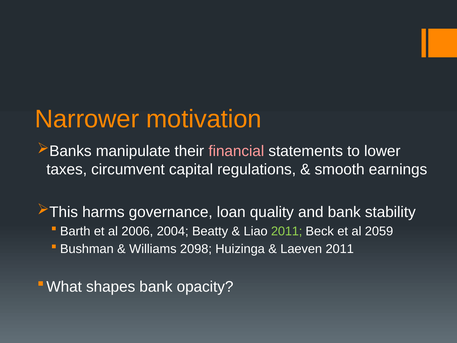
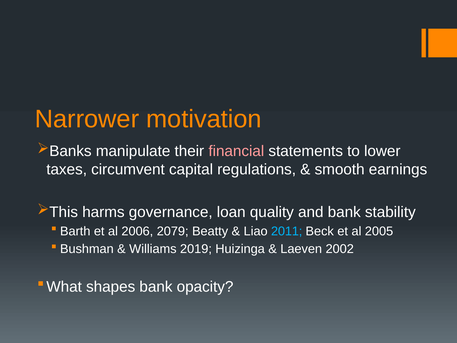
2004: 2004 -> 2079
2011 at (287, 231) colour: light green -> light blue
2059: 2059 -> 2005
2098: 2098 -> 2019
Laeven 2011: 2011 -> 2002
